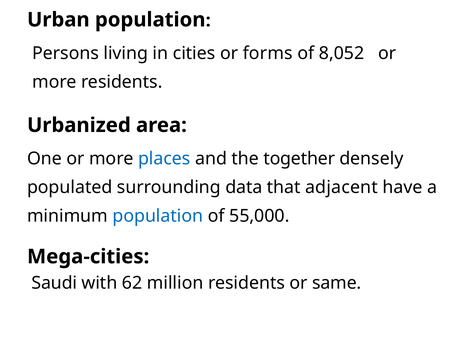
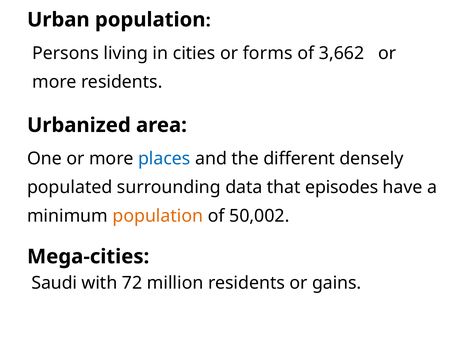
8,052: 8,052 -> 3,662
together: together -> different
adjacent: adjacent -> episodes
population at (158, 216) colour: blue -> orange
55,000: 55,000 -> 50,002
62: 62 -> 72
same: same -> gains
